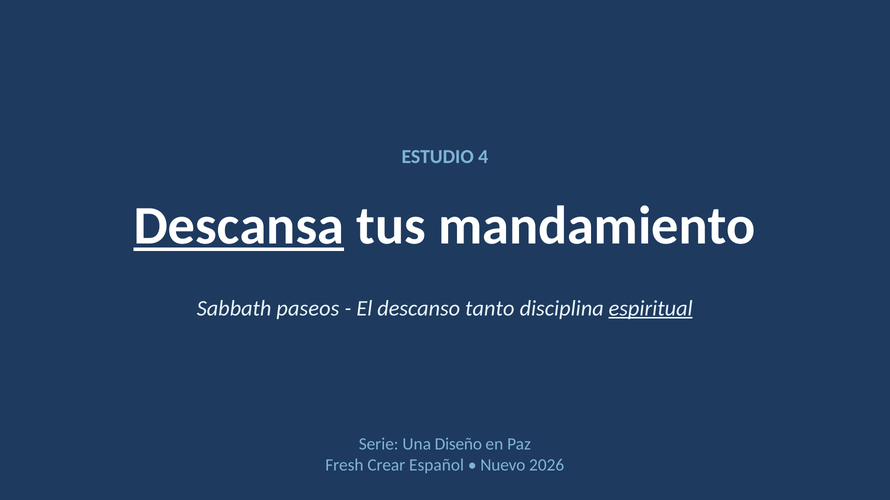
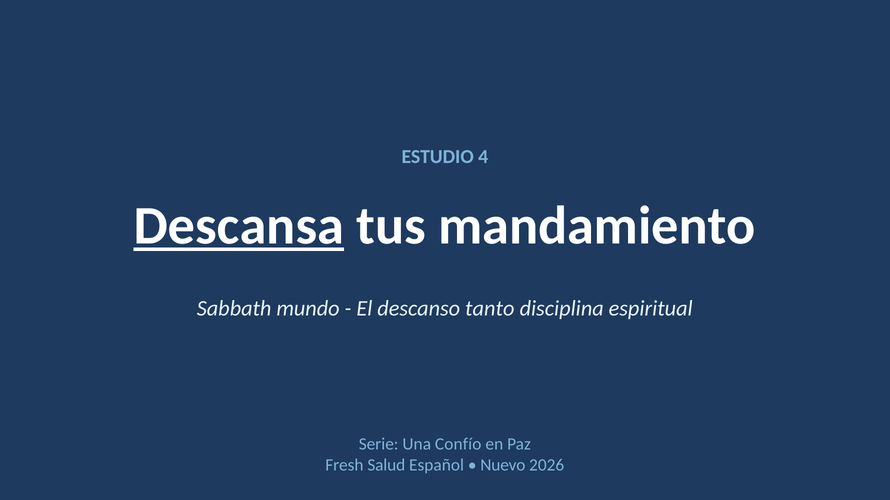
paseos: paseos -> mundo
espiritual underline: present -> none
Diseño: Diseño -> Confío
Crear: Crear -> Salud
